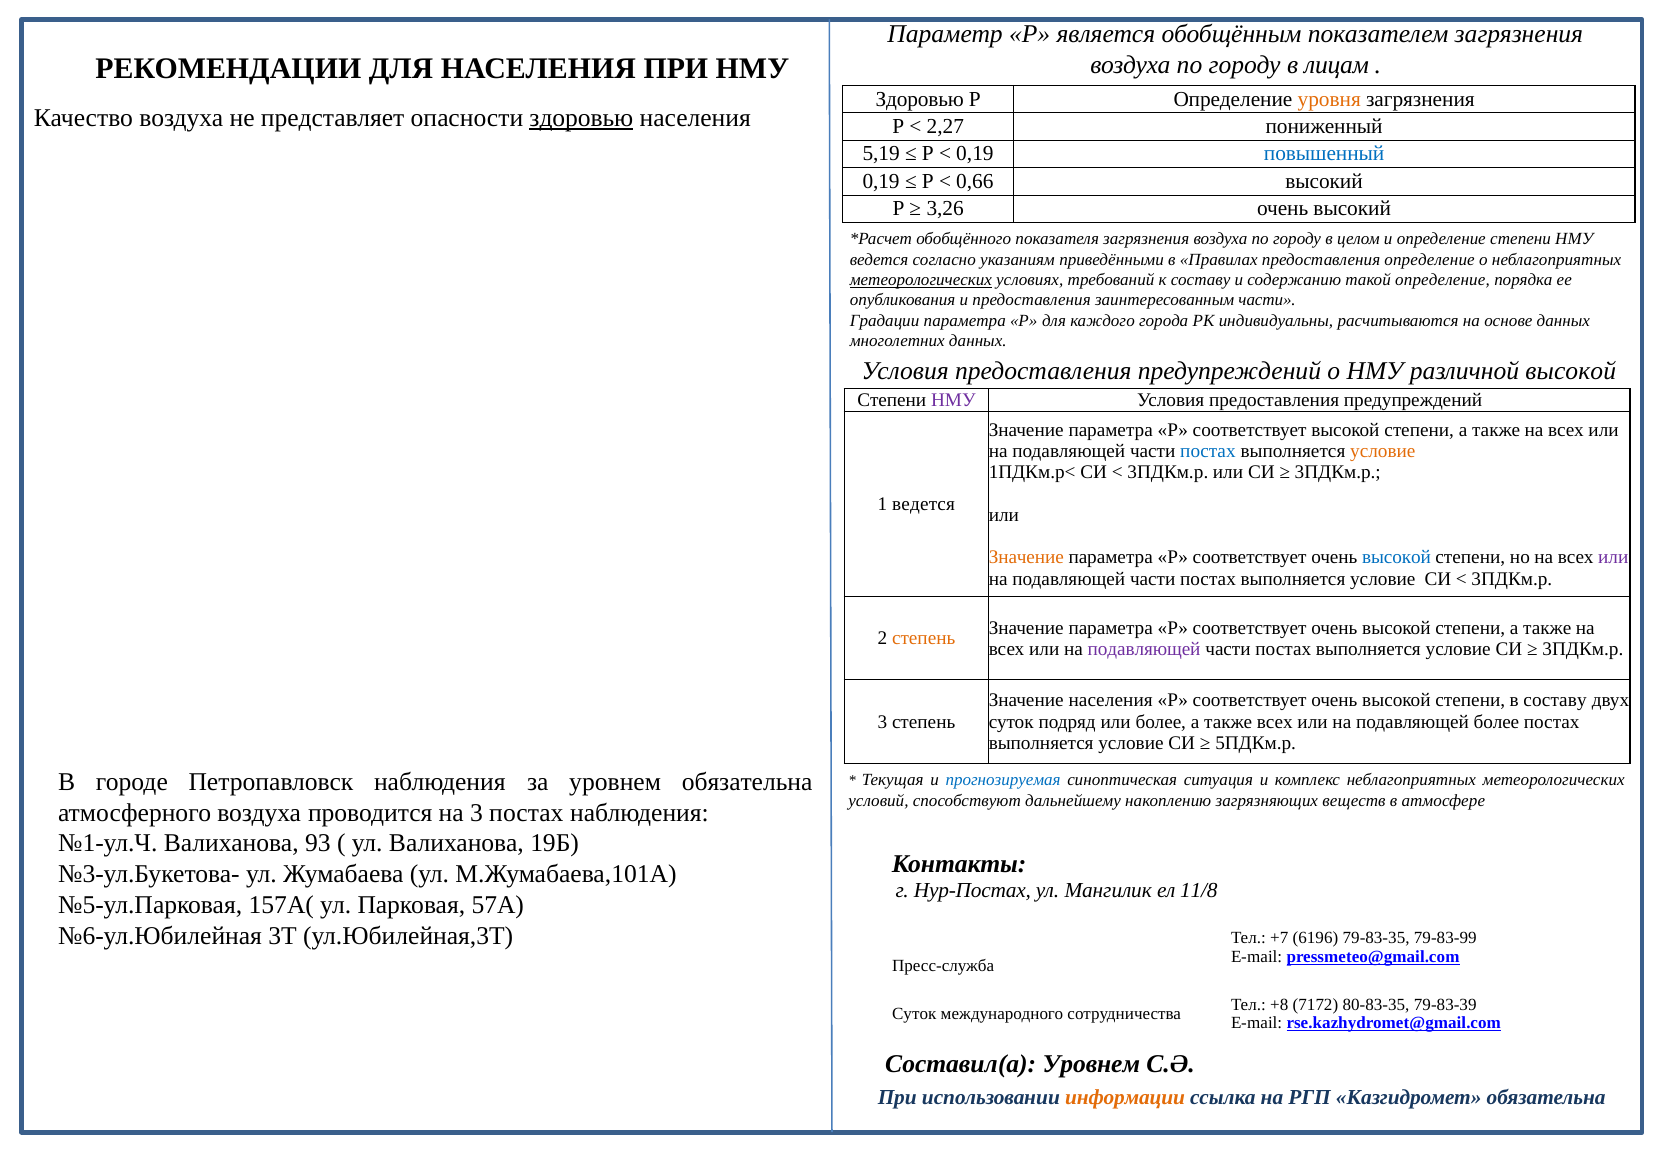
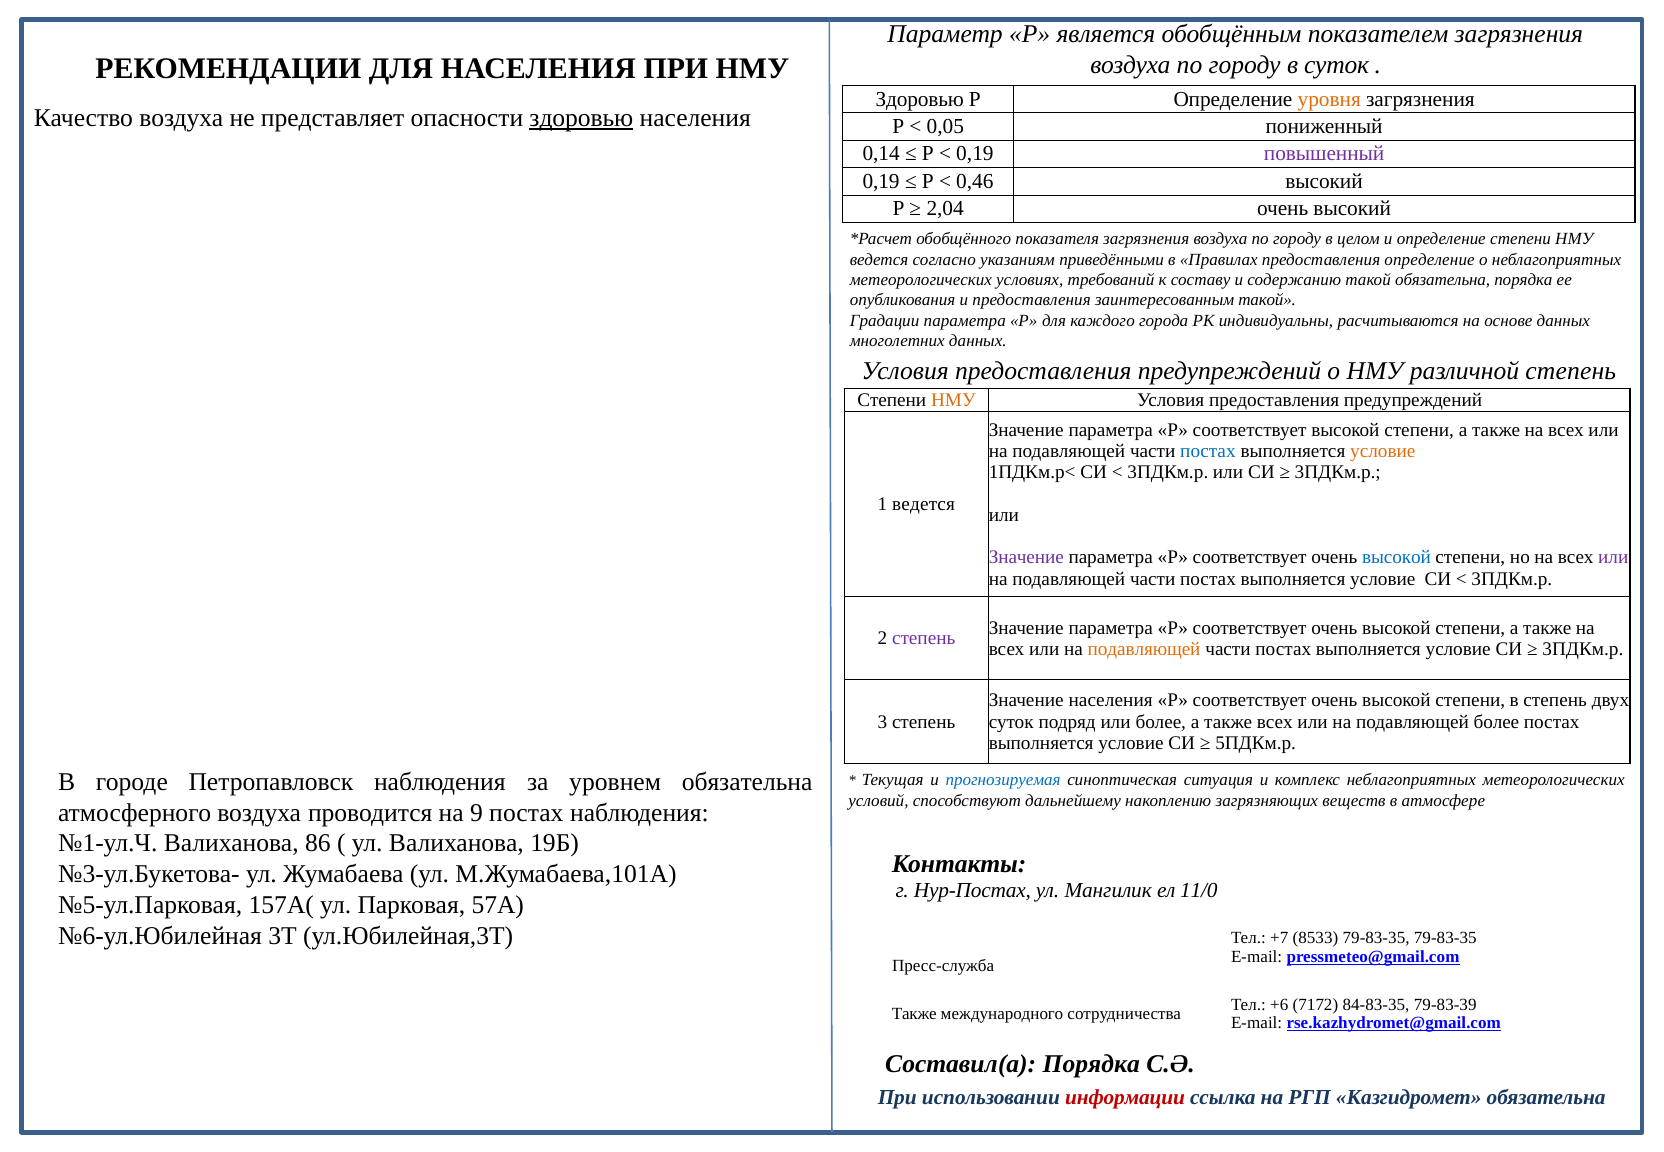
в лицам: лицам -> суток
2,27: 2,27 -> 0,05
5,19: 5,19 -> 0,14
повышенный colour: blue -> purple
0,66: 0,66 -> 0,46
3,26: 3,26 -> 2,04
метеорологических at (921, 280) underline: present -> none
такой определение: определение -> обязательна
заинтересованным части: части -> такой
различной высокой: высокой -> степень
НМУ at (953, 400) colour: purple -> orange
Значение at (1026, 558) colour: orange -> purple
степень at (924, 638) colour: orange -> purple
подавляющей at (1144, 649) colour: purple -> orange
в составу: составу -> степень
на 3: 3 -> 9
93: 93 -> 86
11/8: 11/8 -> 11/0
6196: 6196 -> 8533
79-83-35 79-83-99: 79-83-99 -> 79-83-35
+8: +8 -> +6
80-83-35: 80-83-35 -> 84-83-35
Суток at (914, 1014): Суток -> Также
Составил(а Уровнем: Уровнем -> Порядка
информации colour: orange -> red
